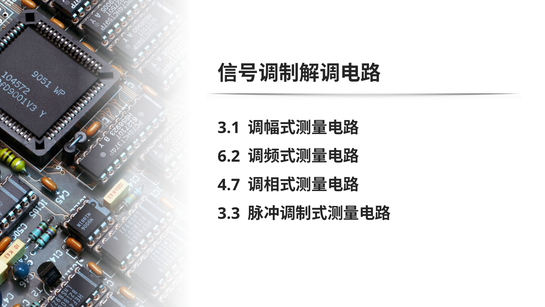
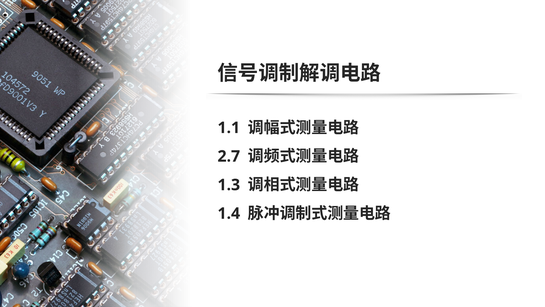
3.1: 3.1 -> 1.1
6.2: 6.2 -> 2.7
4.7: 4.7 -> 1.3
3.3: 3.3 -> 1.4
